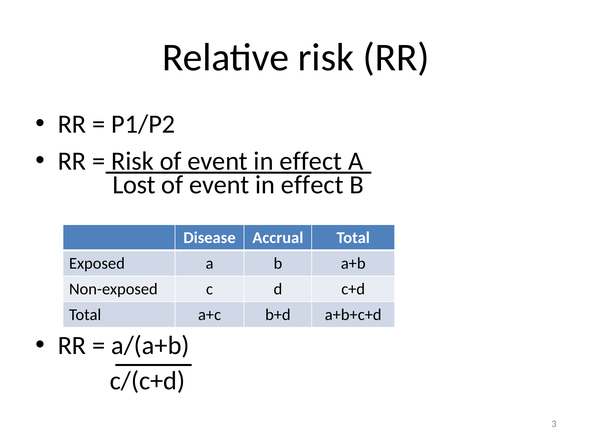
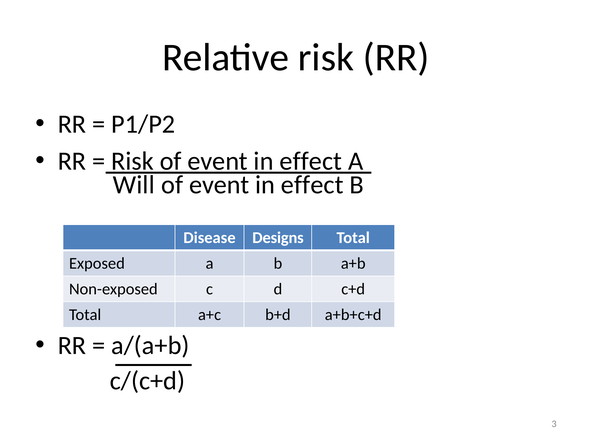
Lost: Lost -> Will
Accrual: Accrual -> Designs
